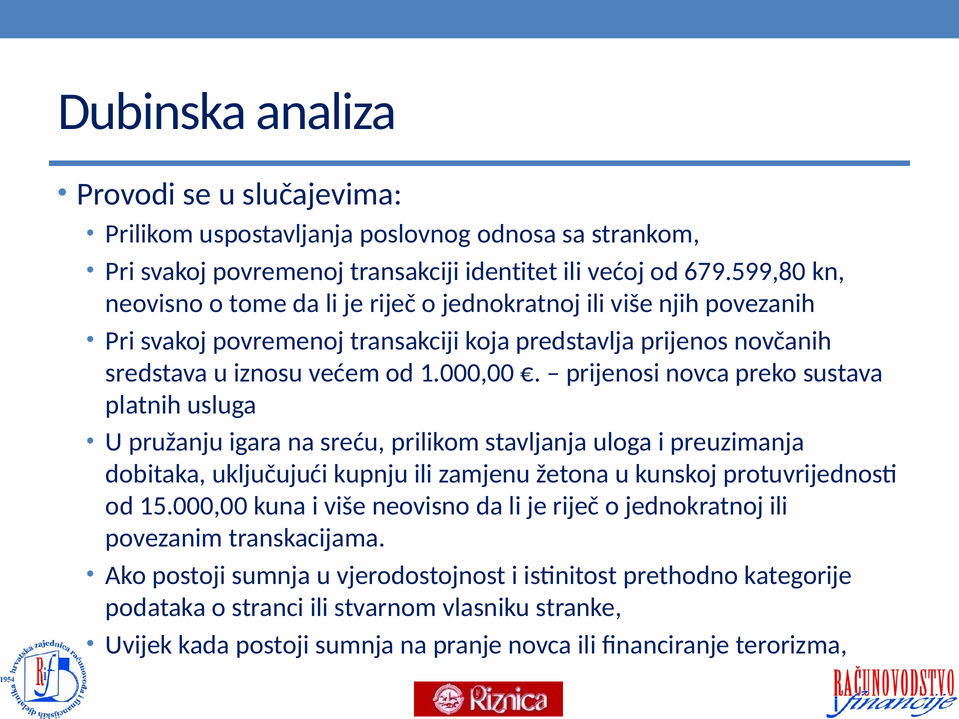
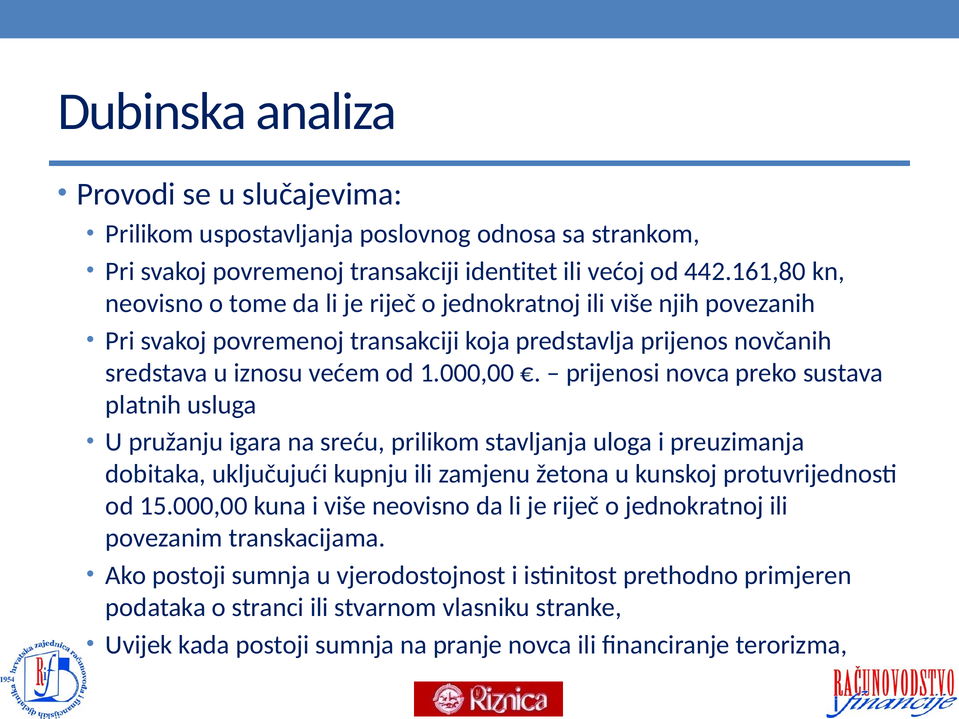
679.599,80: 679.599,80 -> 442.161,80
kategorije: kategorije -> primjeren
